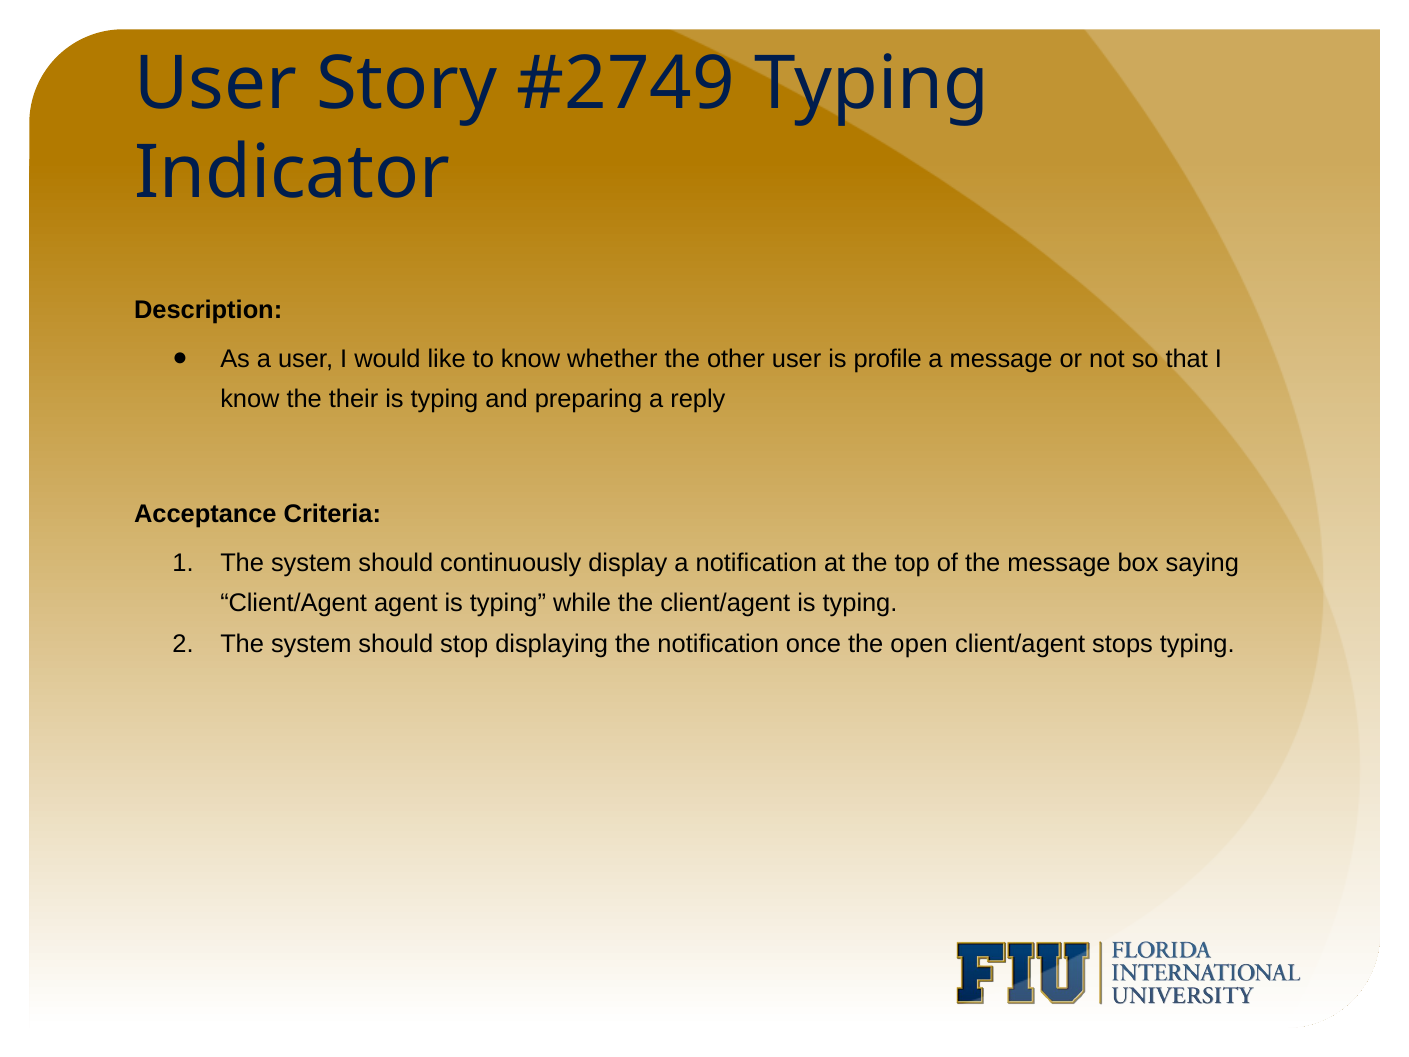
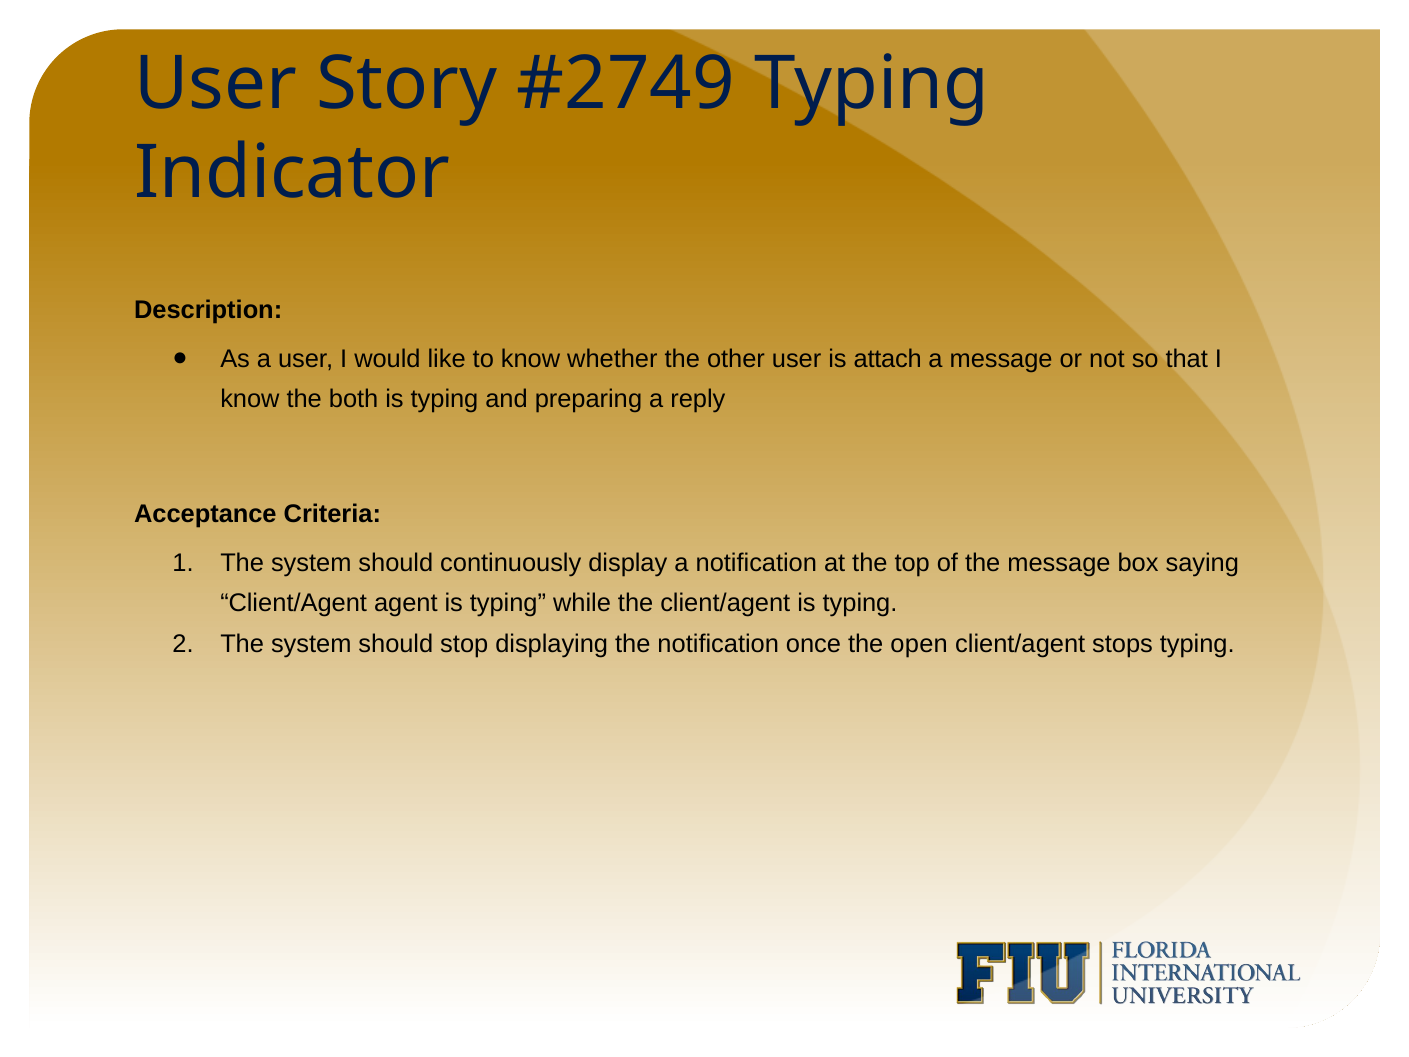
profile: profile -> attach
their: their -> both
